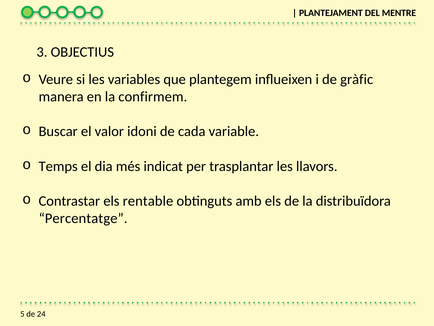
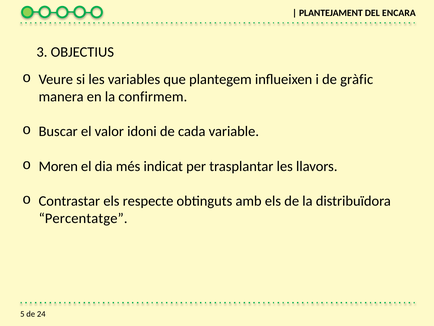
MENTRE: MENTRE -> ENCARA
Temps: Temps -> Moren
rentable: rentable -> respecte
